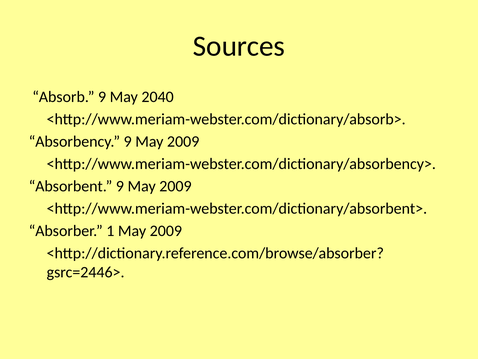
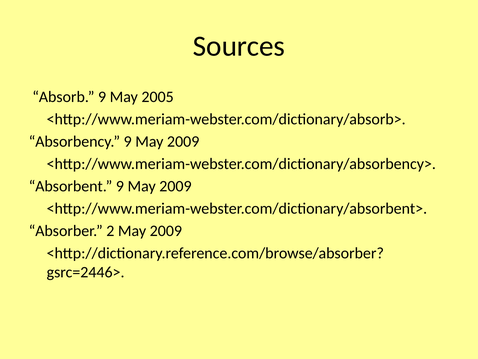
2040: 2040 -> 2005
1: 1 -> 2
